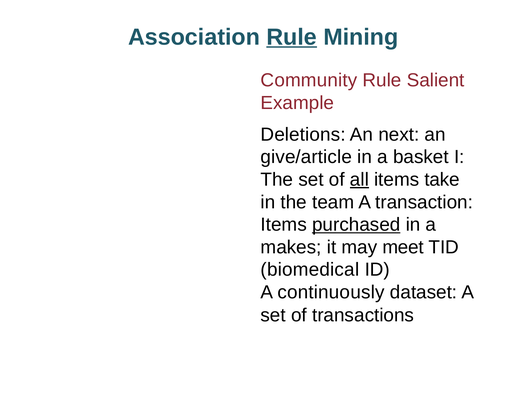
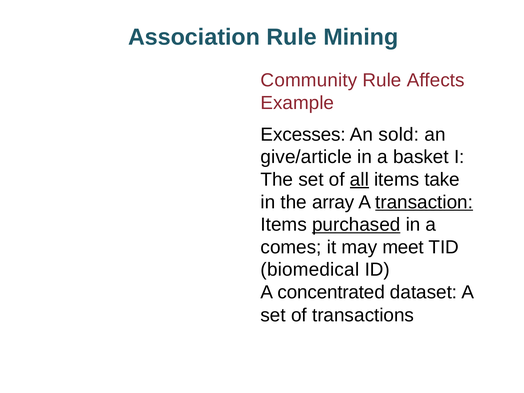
Rule at (292, 37) underline: present -> none
Salient: Salient -> Affects
Deletions: Deletions -> Excesses
next: next -> sold
team: team -> array
transaction underline: none -> present
makes: makes -> comes
continuously: continuously -> concentrated
